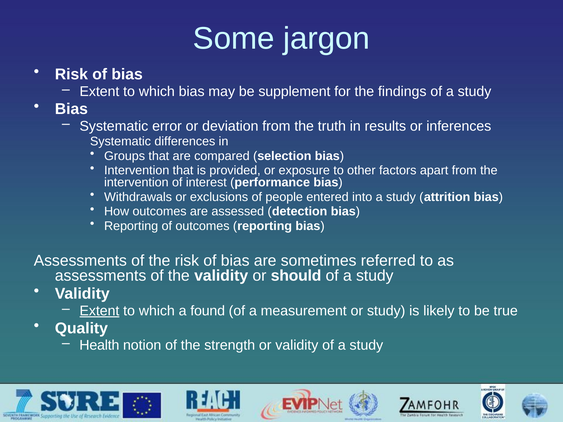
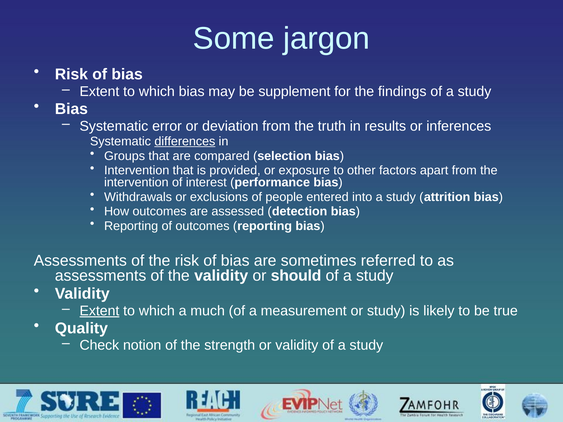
differences underline: none -> present
found: found -> much
Health: Health -> Check
